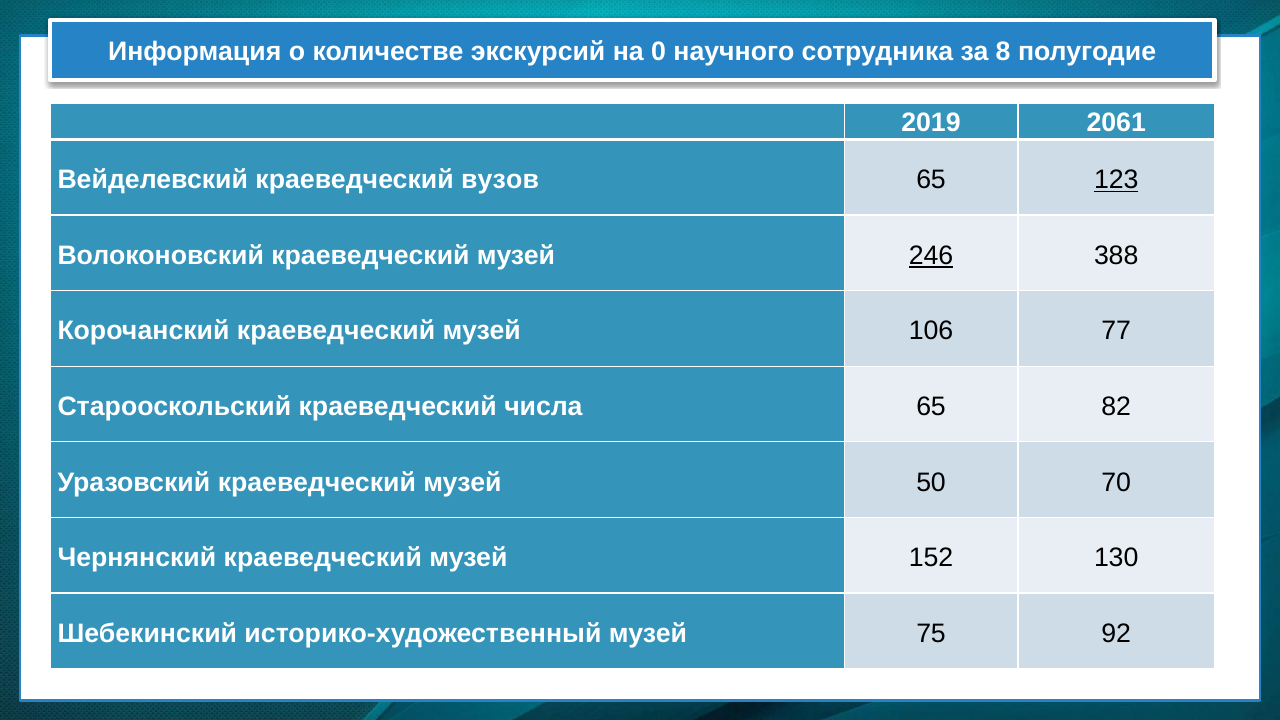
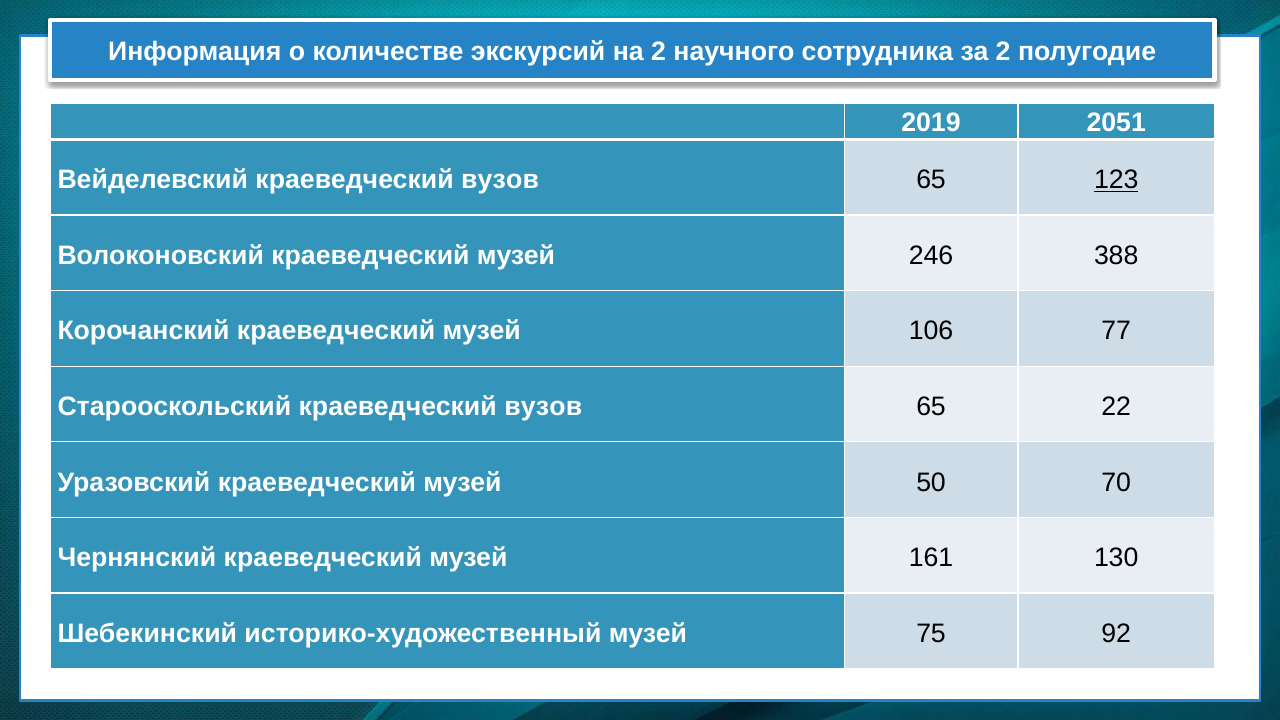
на 0: 0 -> 2
за 8: 8 -> 2
2061: 2061 -> 2051
246 underline: present -> none
Старооскольский краеведческий числа: числа -> вузов
82: 82 -> 22
152: 152 -> 161
